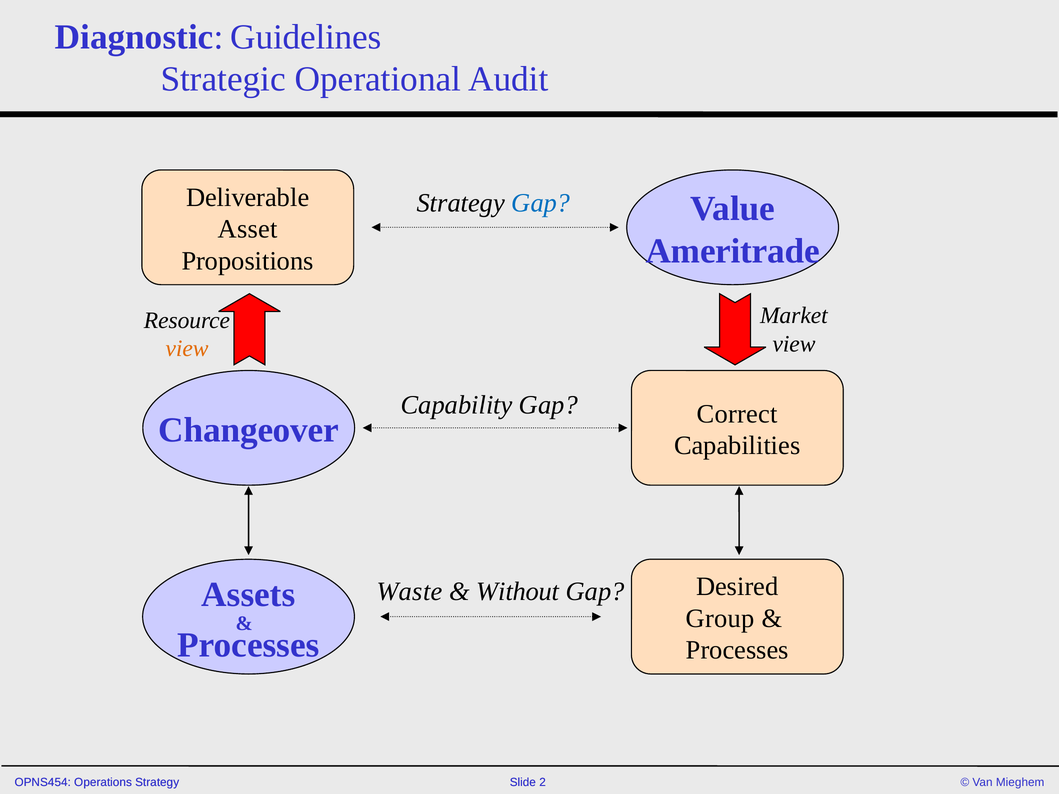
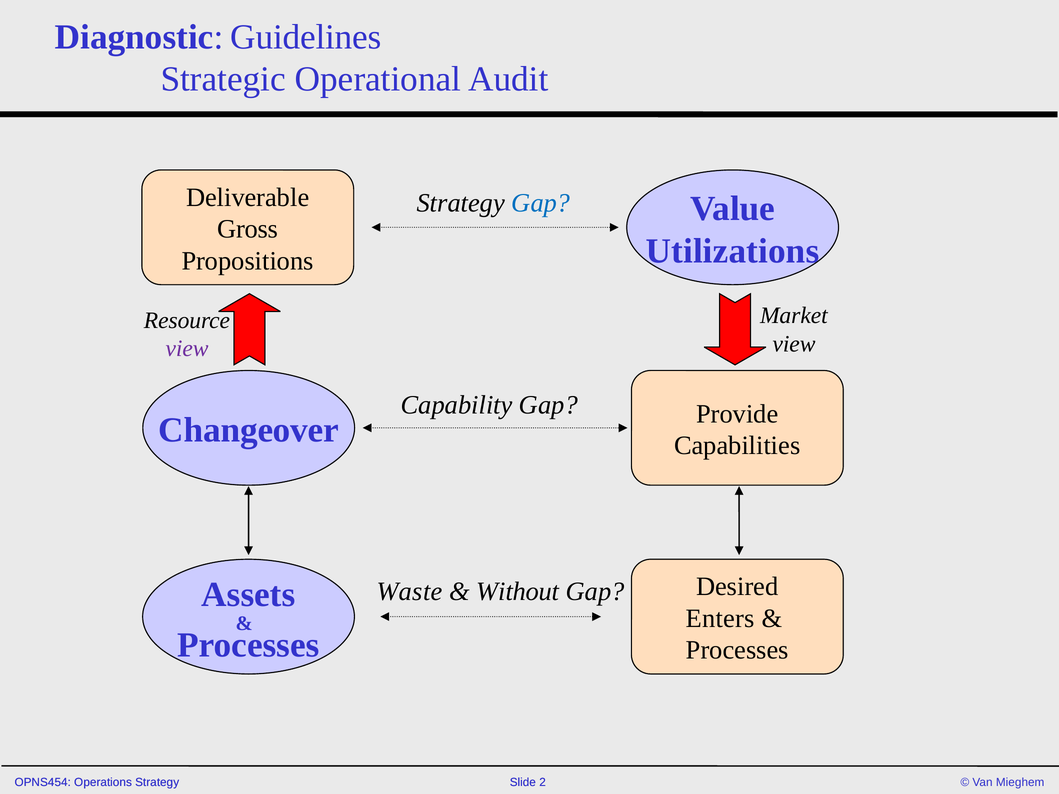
Asset: Asset -> Gross
Ameritrade: Ameritrade -> Utilizations
view at (187, 349) colour: orange -> purple
Correct: Correct -> Provide
Group: Group -> Enters
